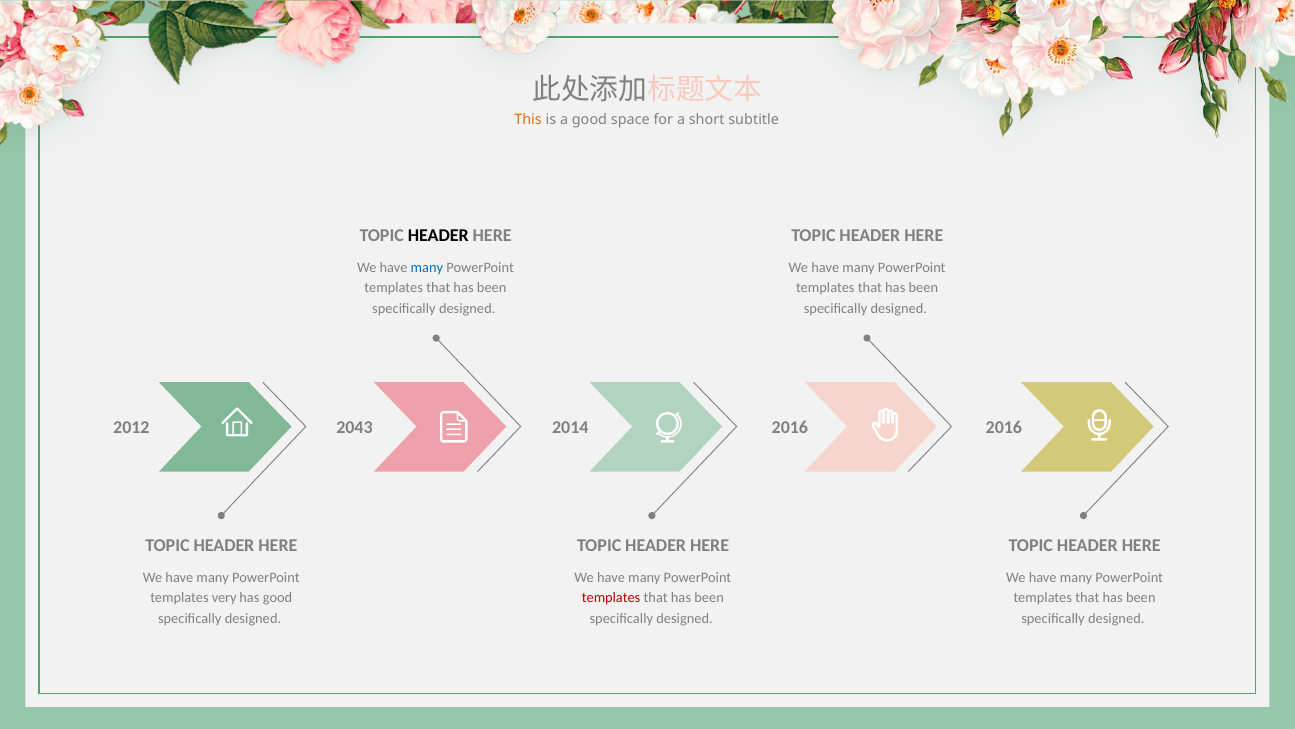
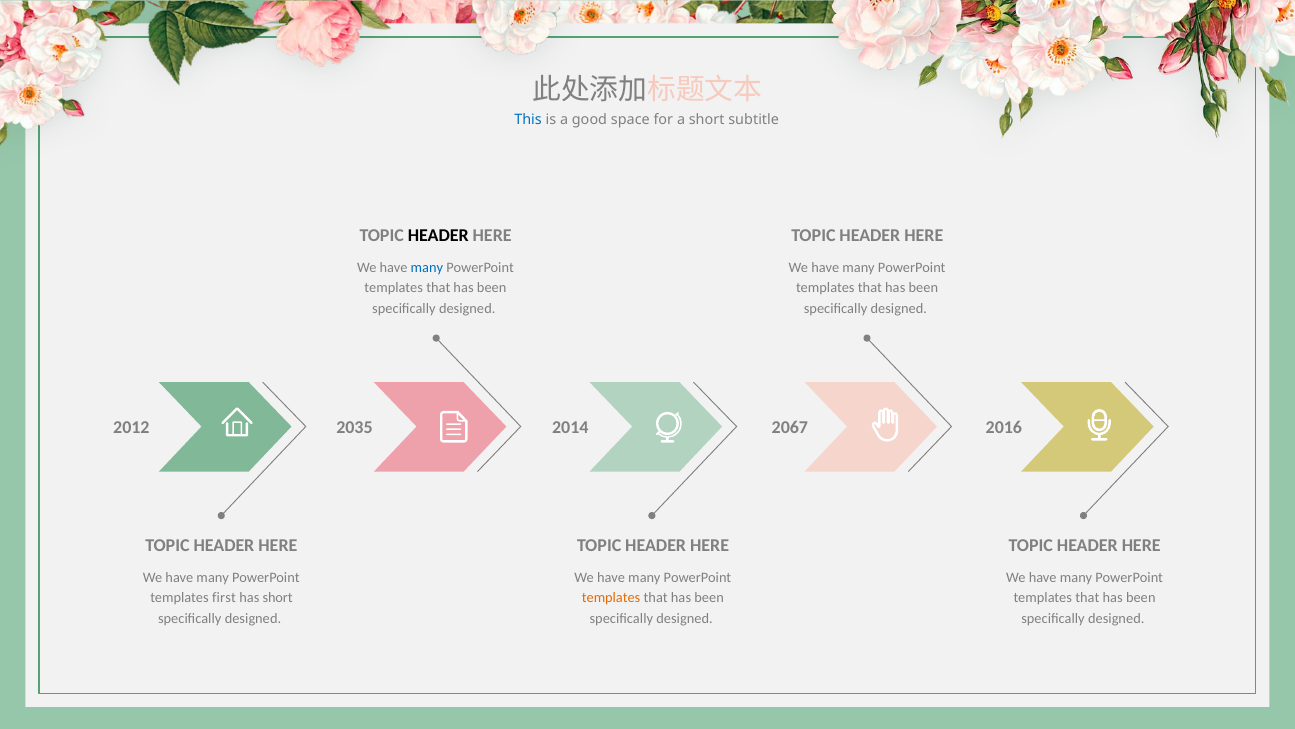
This colour: orange -> blue
2043: 2043 -> 2035
2014 2016: 2016 -> 2067
very: very -> first
has good: good -> short
templates at (611, 598) colour: red -> orange
